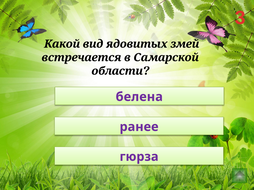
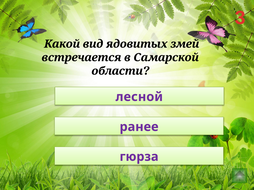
белена: белена -> лесной
